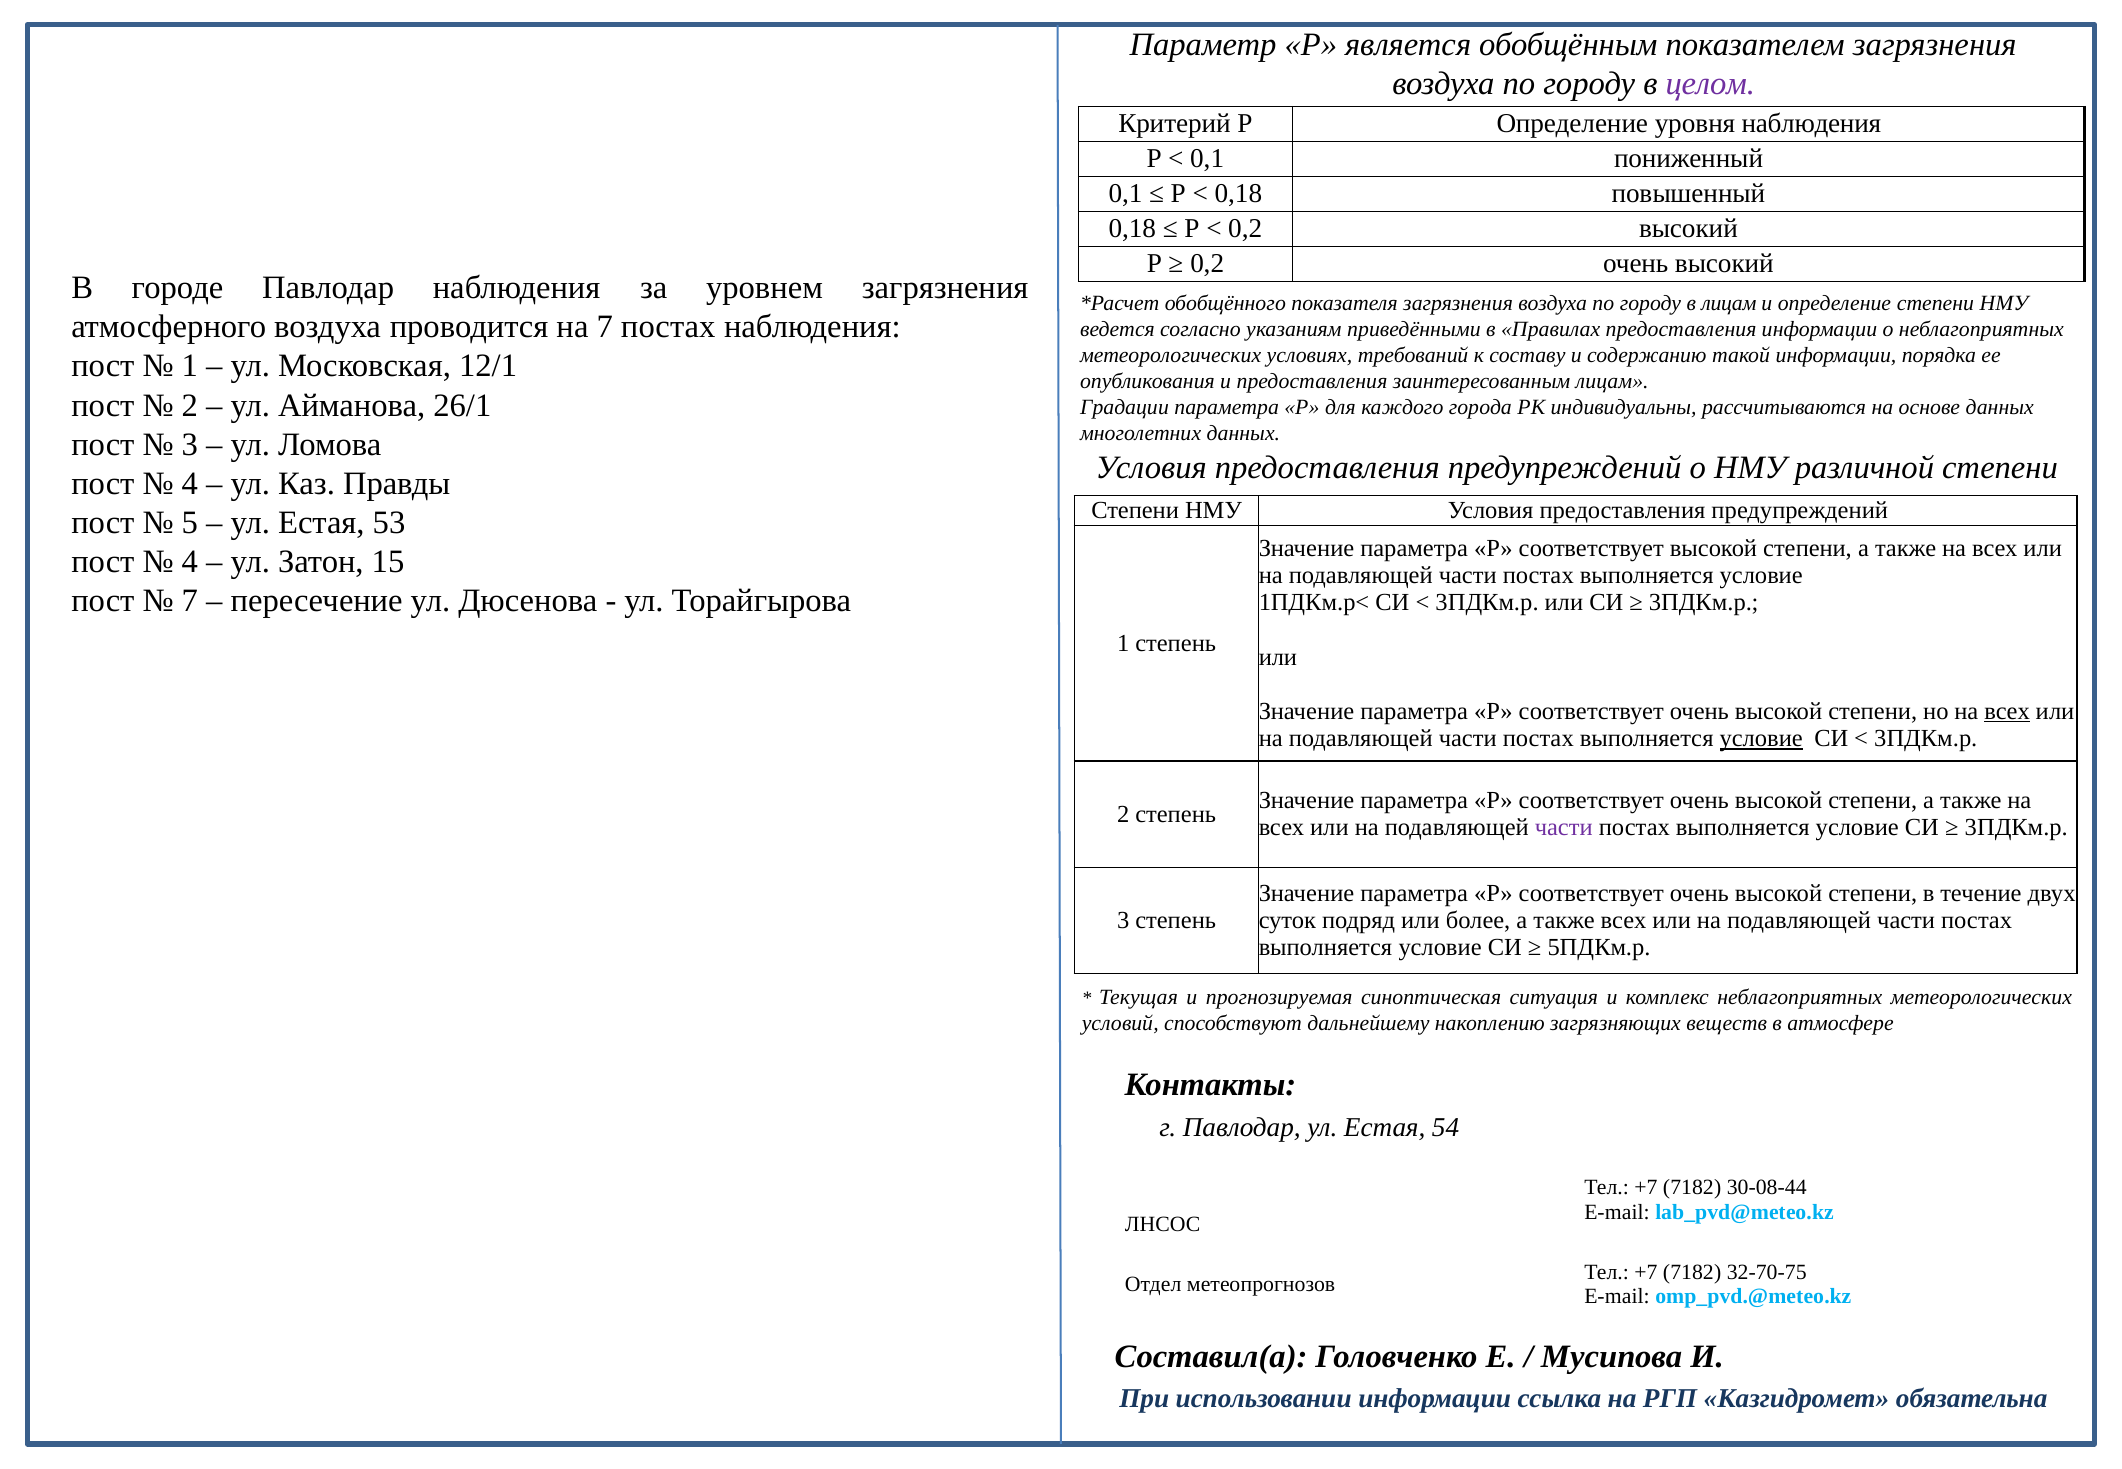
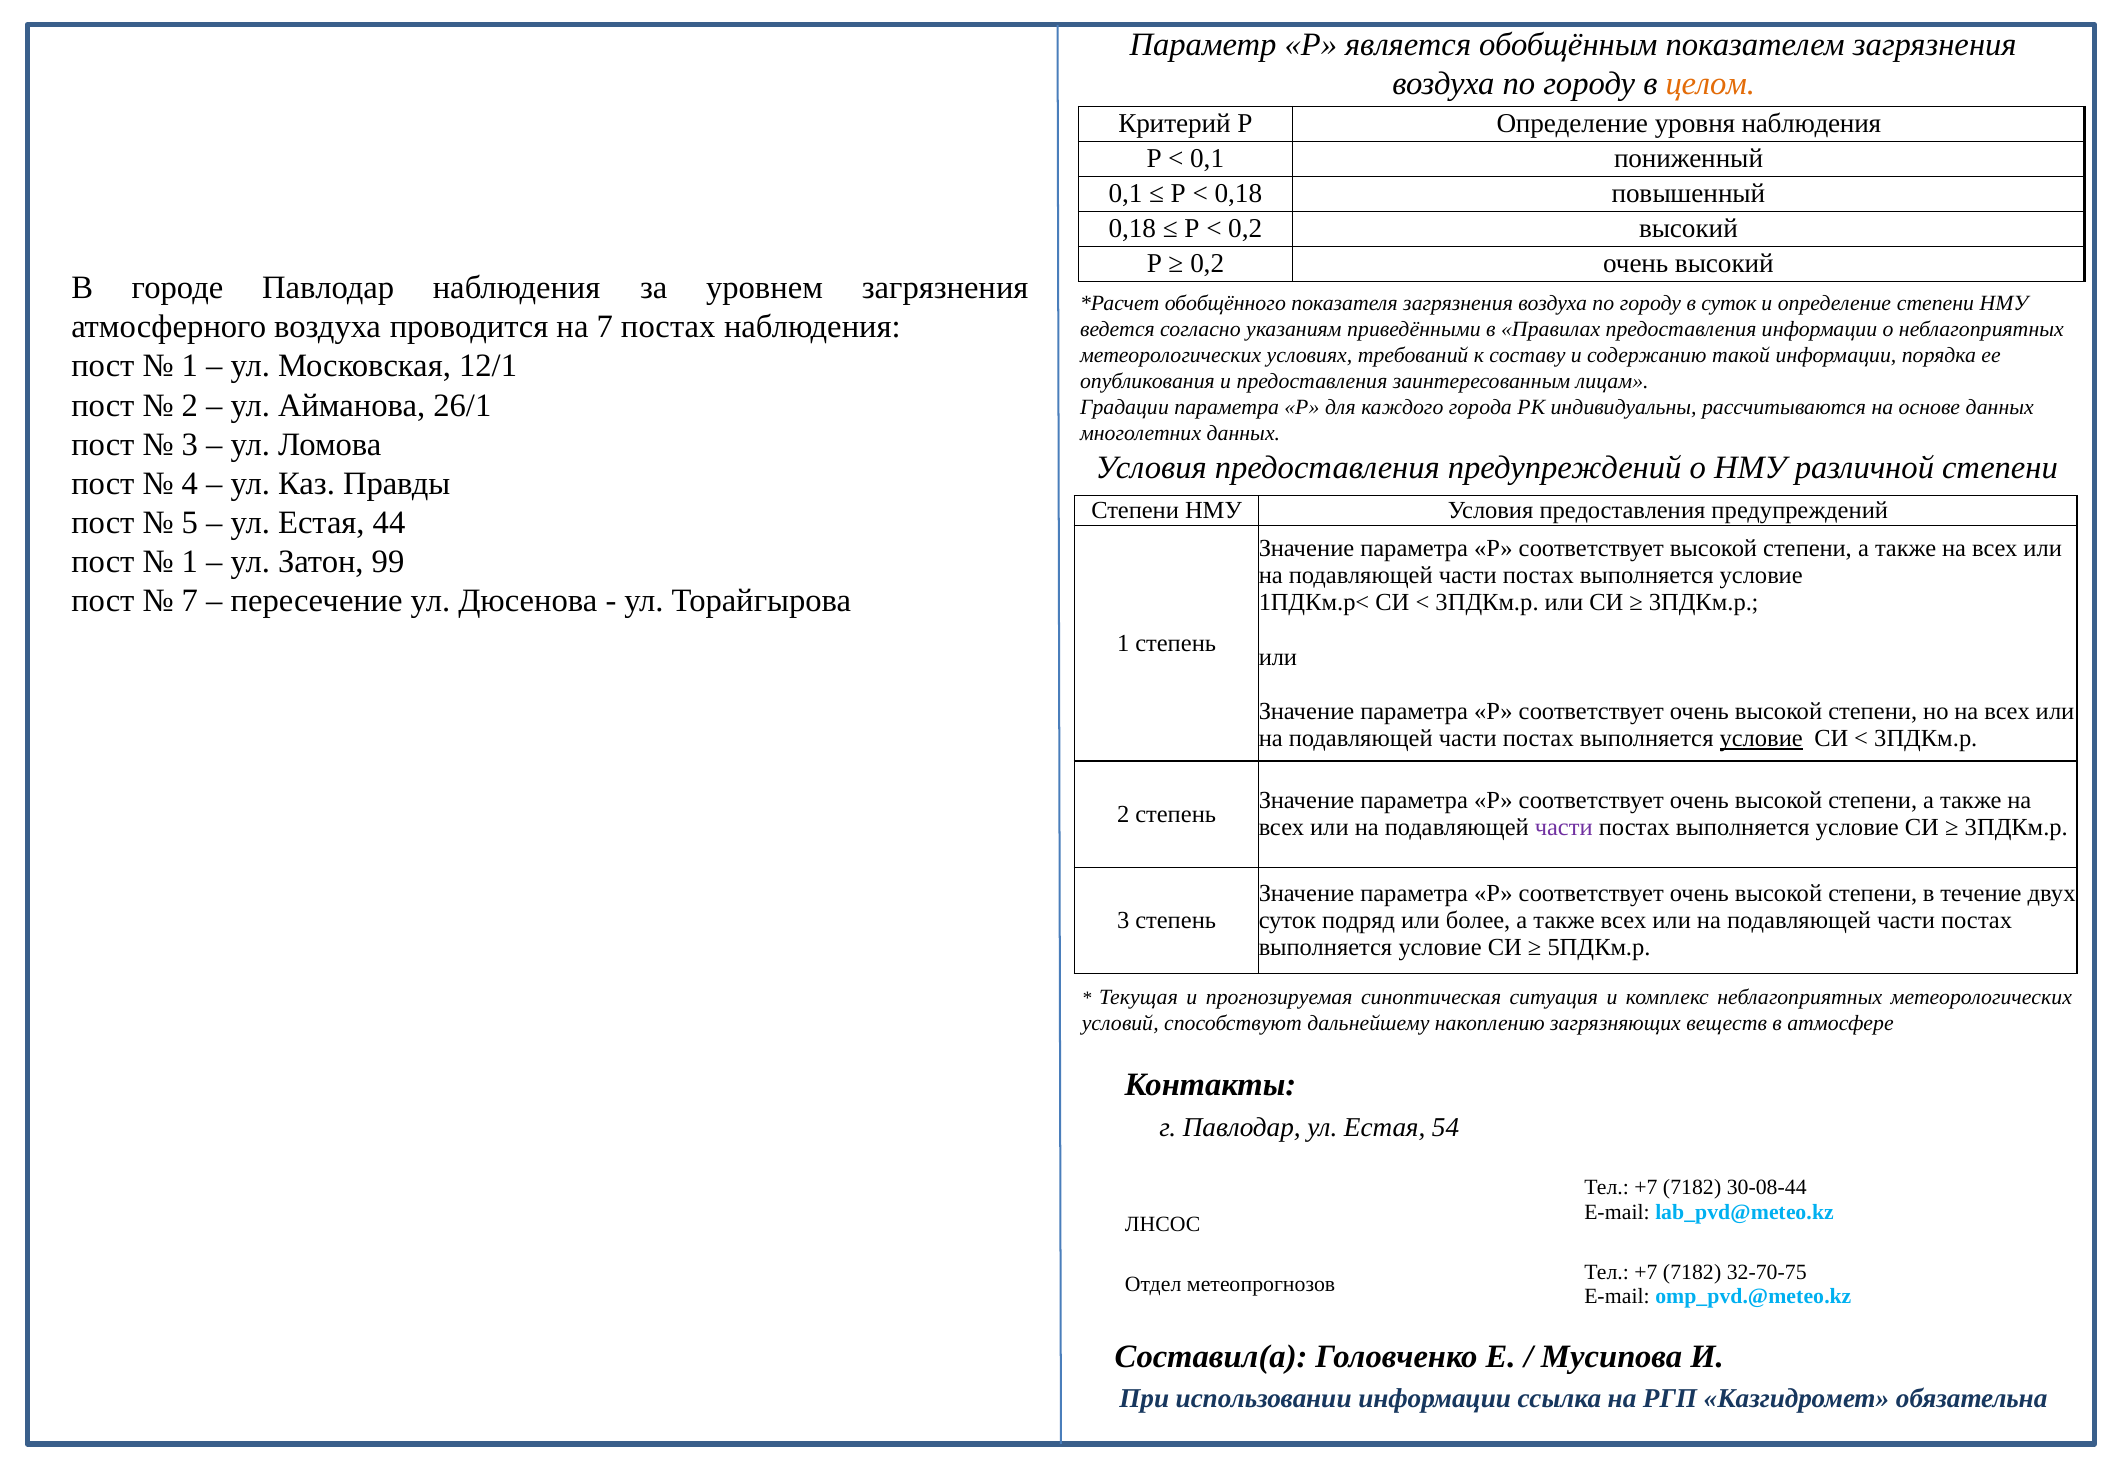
целом colour: purple -> orange
в лицам: лицам -> суток
53: 53 -> 44
4 at (190, 562): 4 -> 1
15: 15 -> 99
всех at (2007, 711) underline: present -> none
